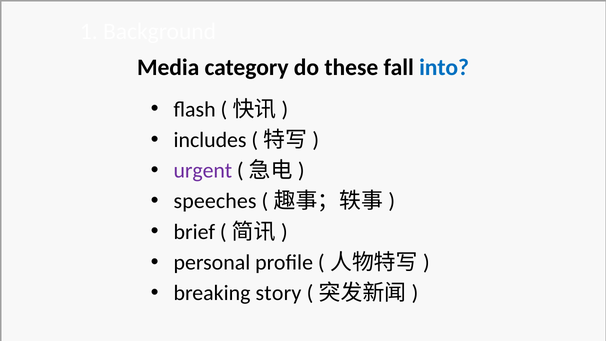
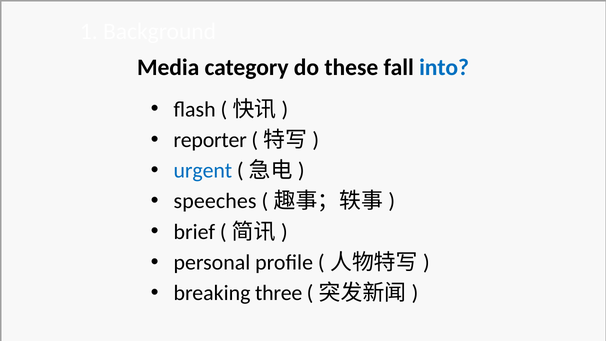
includes: includes -> reporter
urgent colour: purple -> blue
story: story -> three
